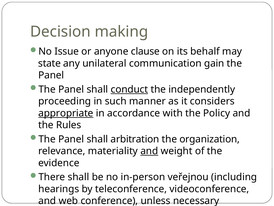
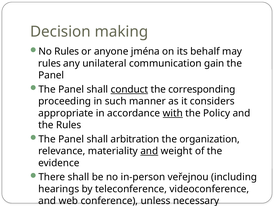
No Issue: Issue -> Rules
clause: clause -> jména
state at (50, 63): state -> rules
independently: independently -> corresponding
appropriate underline: present -> none
with underline: none -> present
